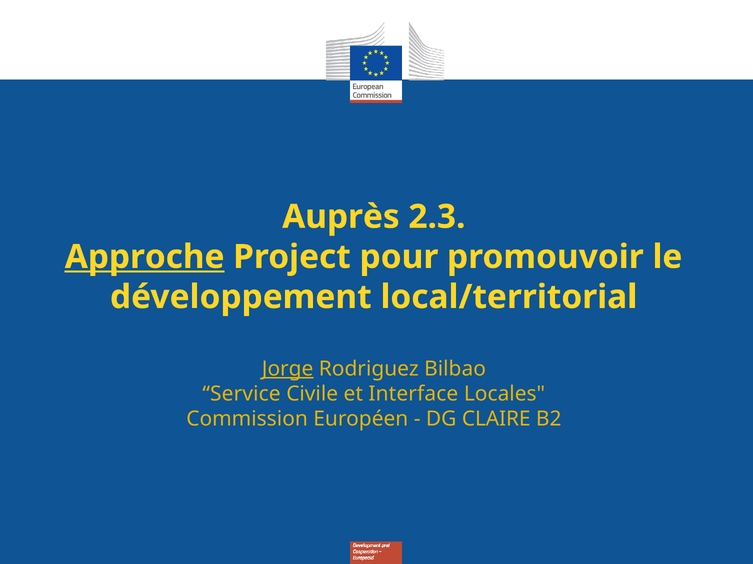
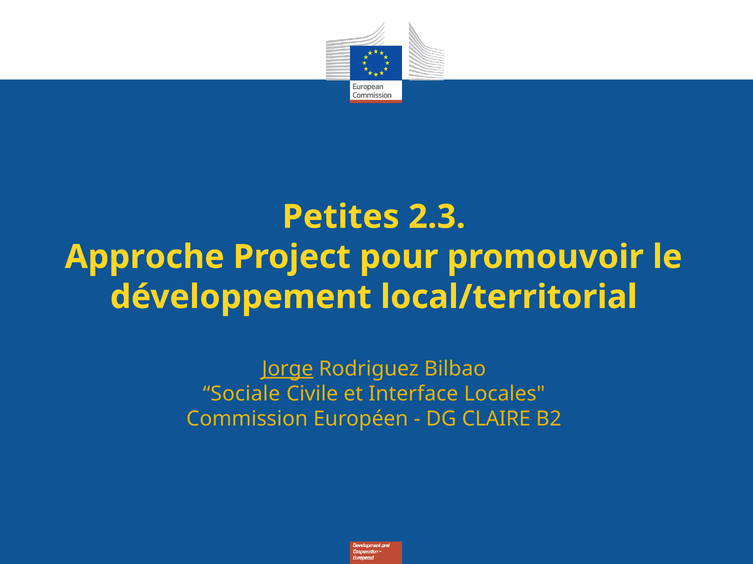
Auprès: Auprès -> Petites
Approche underline: present -> none
Service: Service -> Sociale
